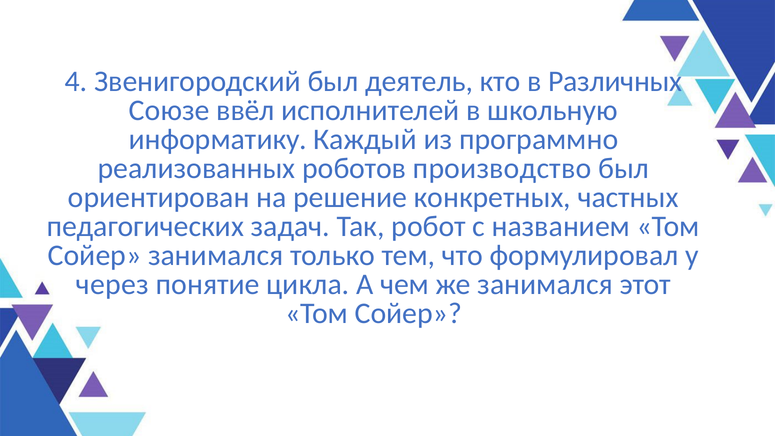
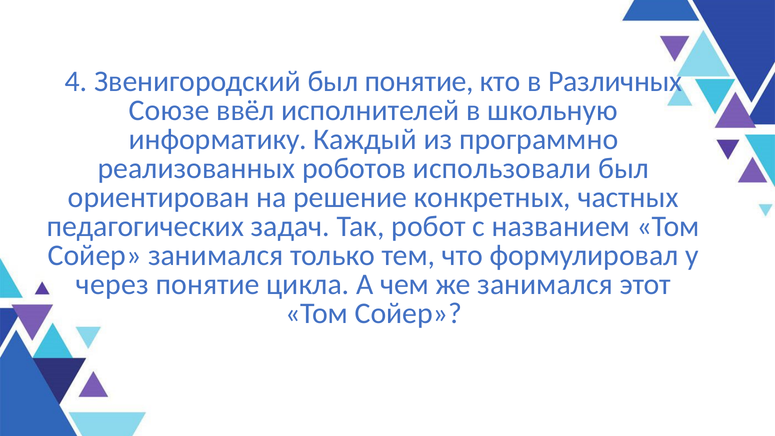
был деятель: деятель -> понятие
производство: производство -> использовали
